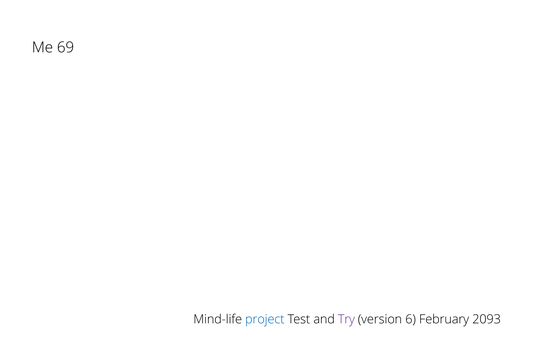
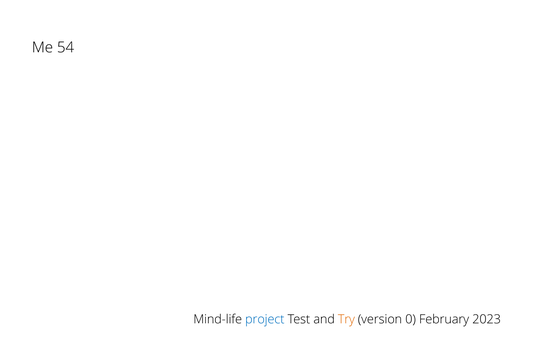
69: 69 -> 54
Try colour: purple -> orange
6: 6 -> 0
2093: 2093 -> 2023
